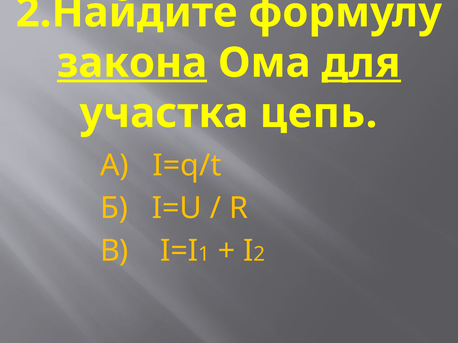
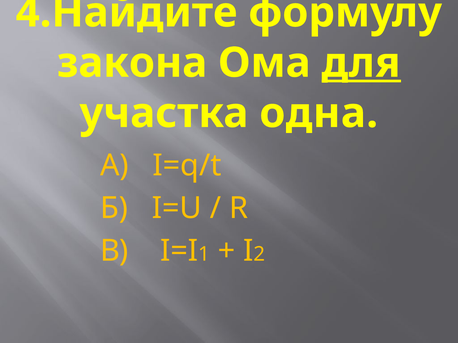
2.Найдите: 2.Найдите -> 4.Найдите
закона underline: present -> none
цепь: цепь -> одна
